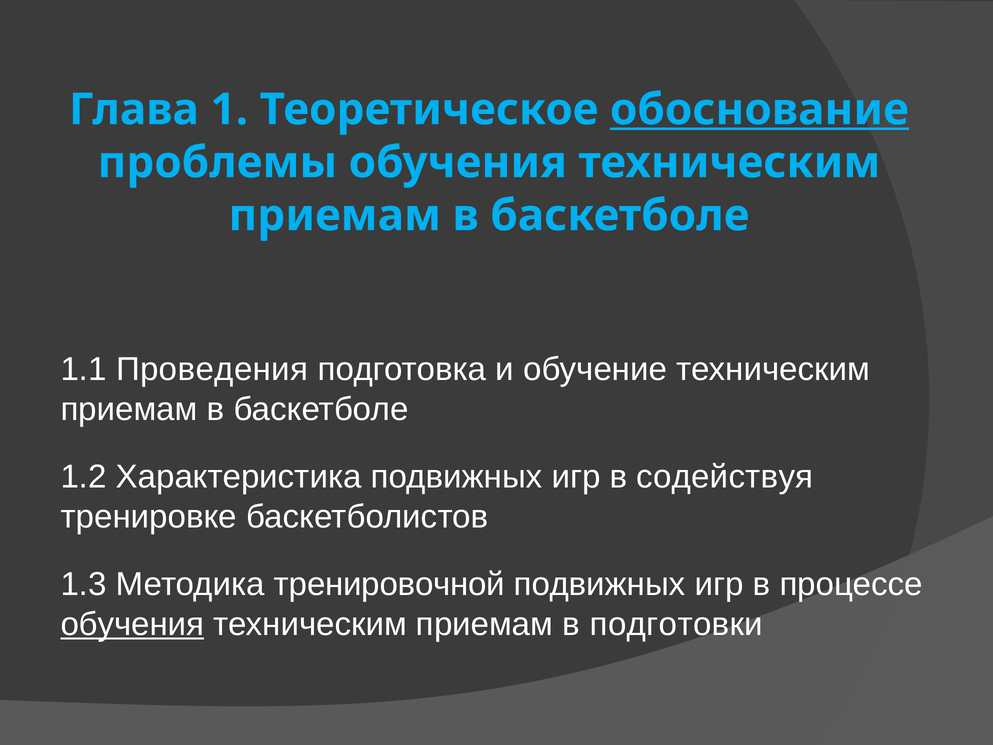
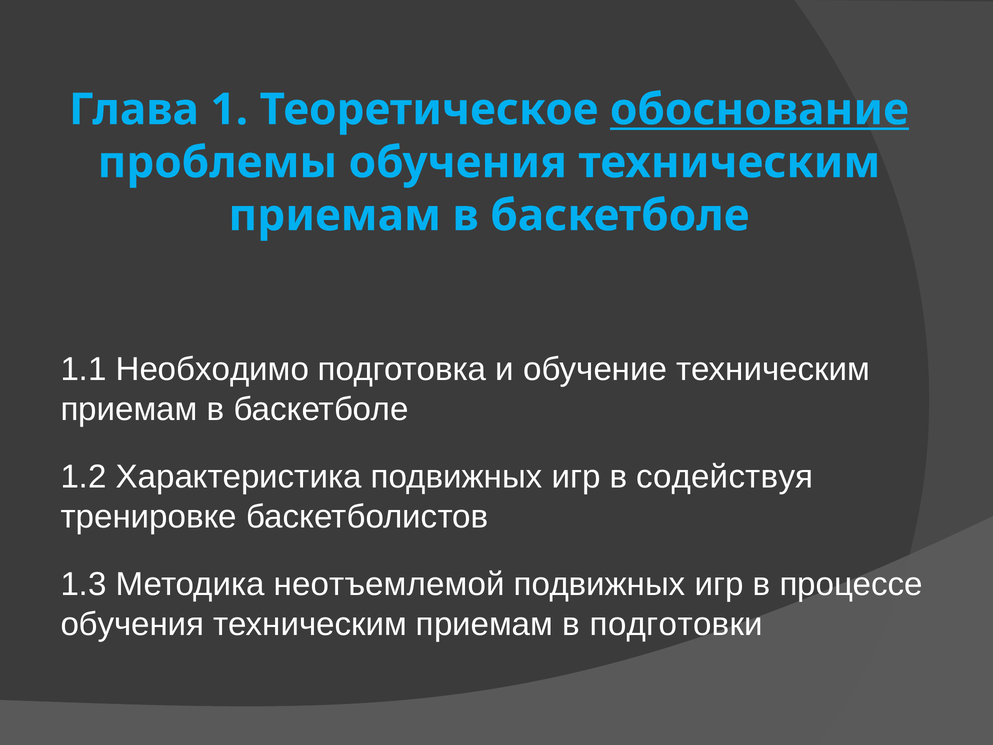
Проведения: Проведения -> Необходимо
тренировочной: тренировочной -> неотъемлемой
обучения at (132, 624) underline: present -> none
